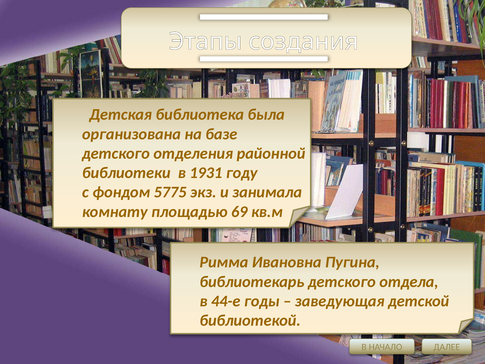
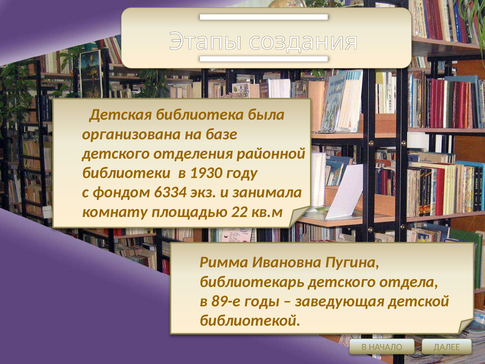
1931: 1931 -> 1930
5775: 5775 -> 6334
69: 69 -> 22
44-е: 44-е -> 89-е
